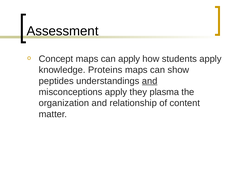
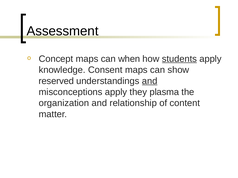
can apply: apply -> when
students underline: none -> present
Proteins: Proteins -> Consent
peptides: peptides -> reserved
